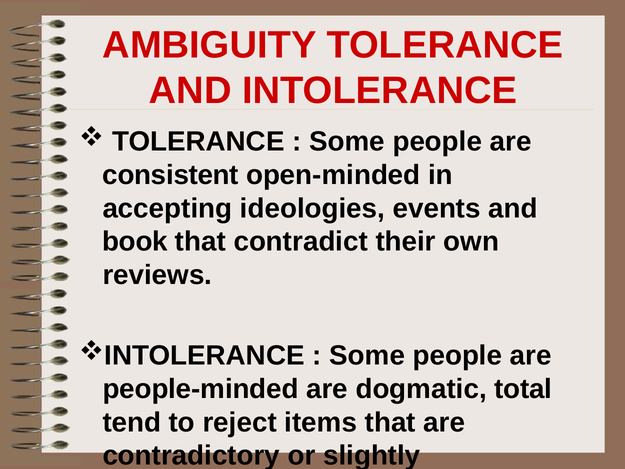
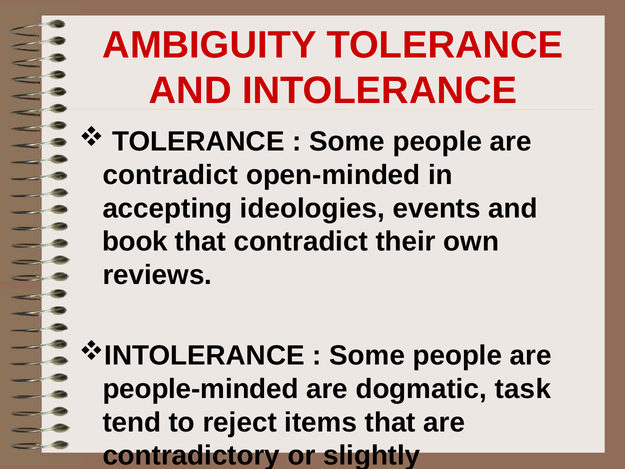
consistent at (171, 175): consistent -> contradict
total: total -> task
